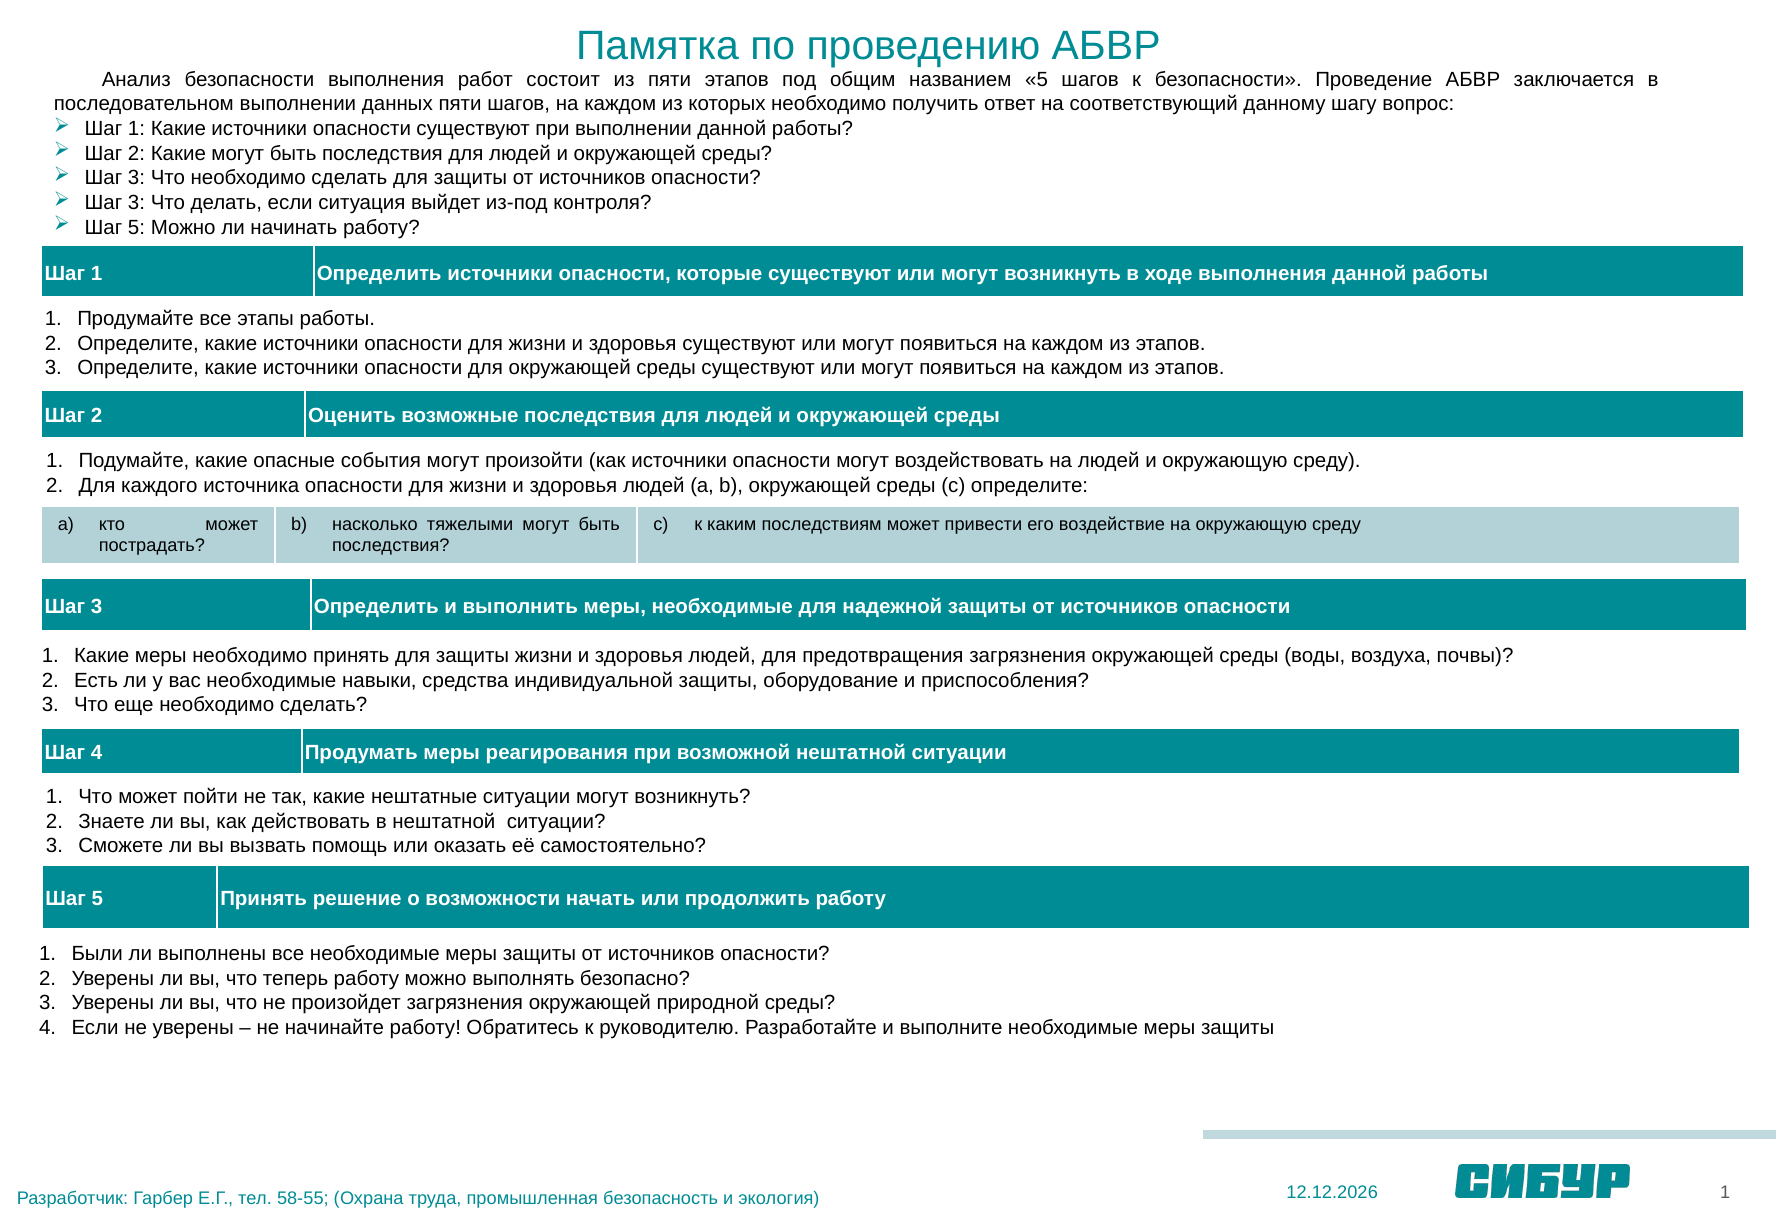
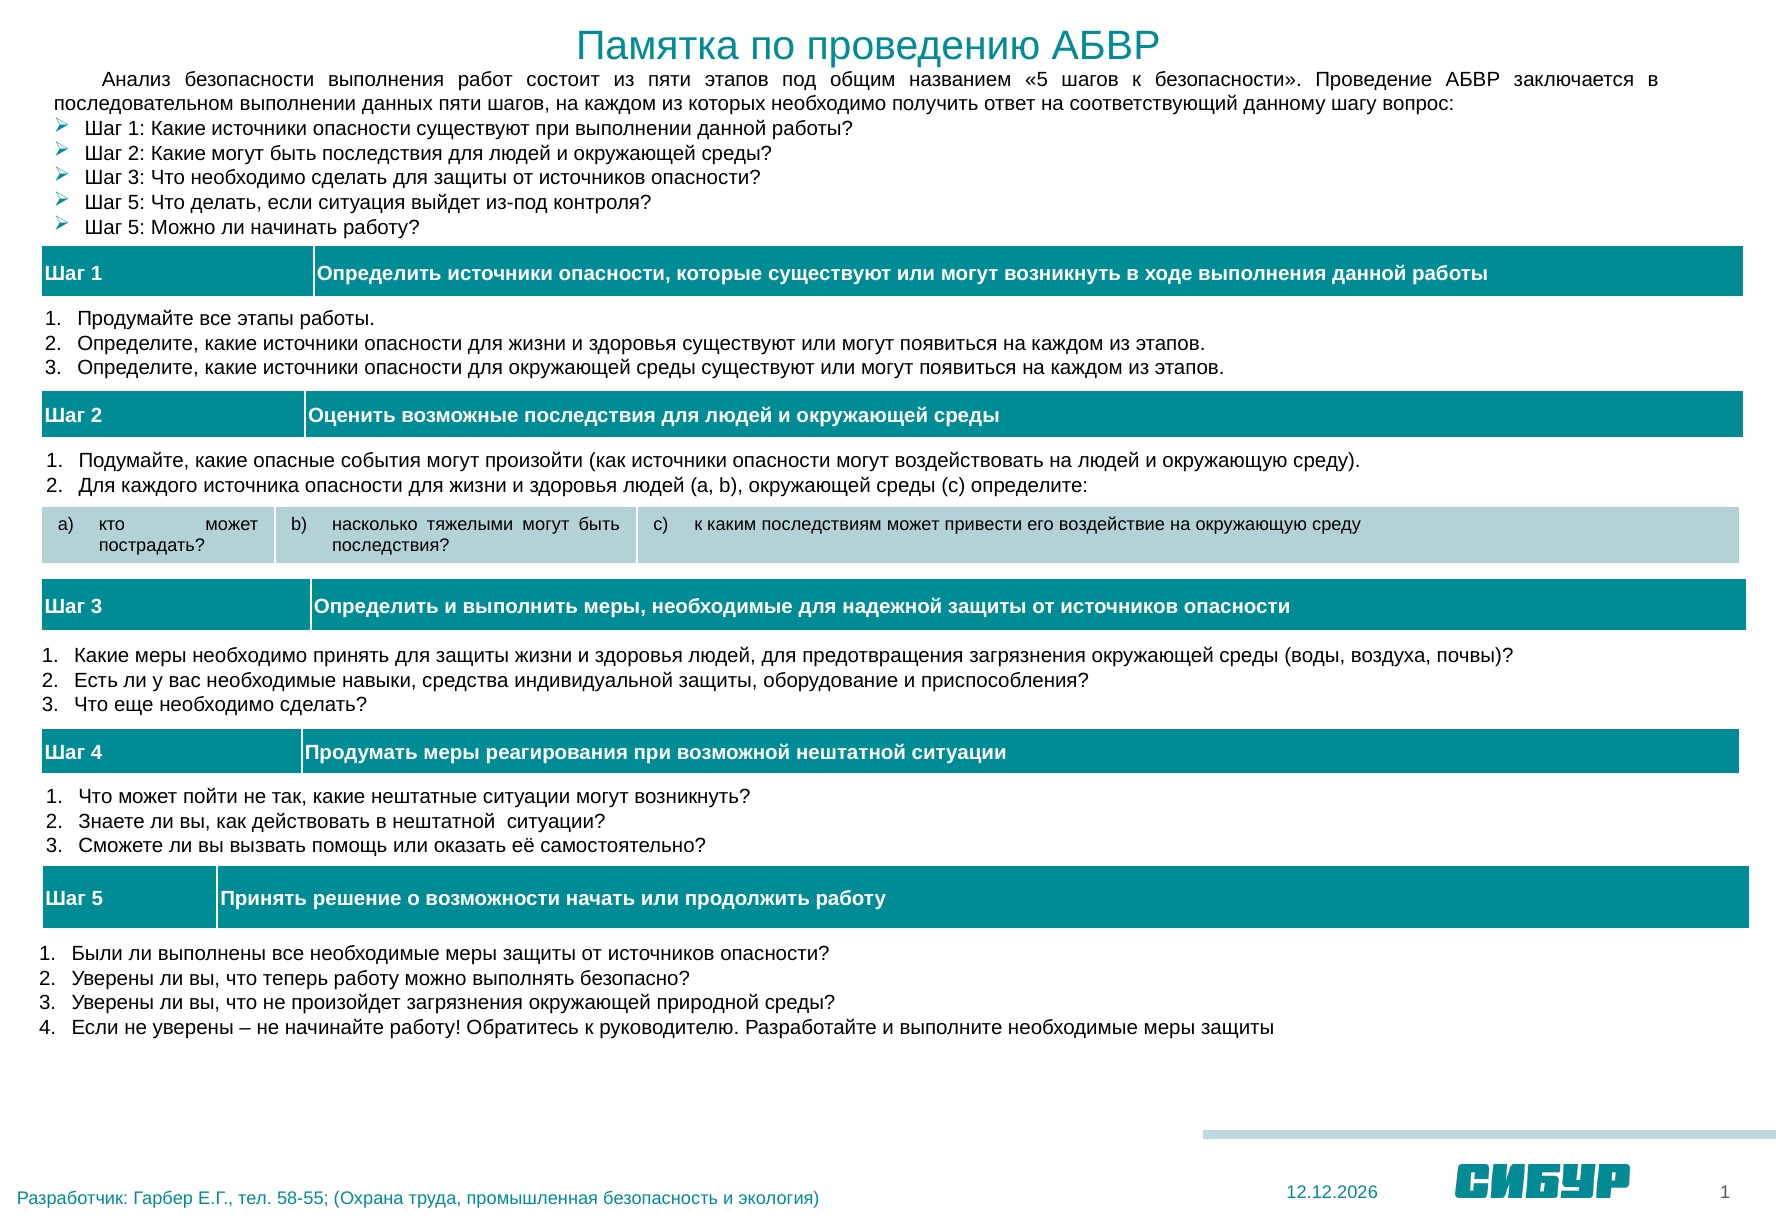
3 at (136, 203): 3 -> 5
